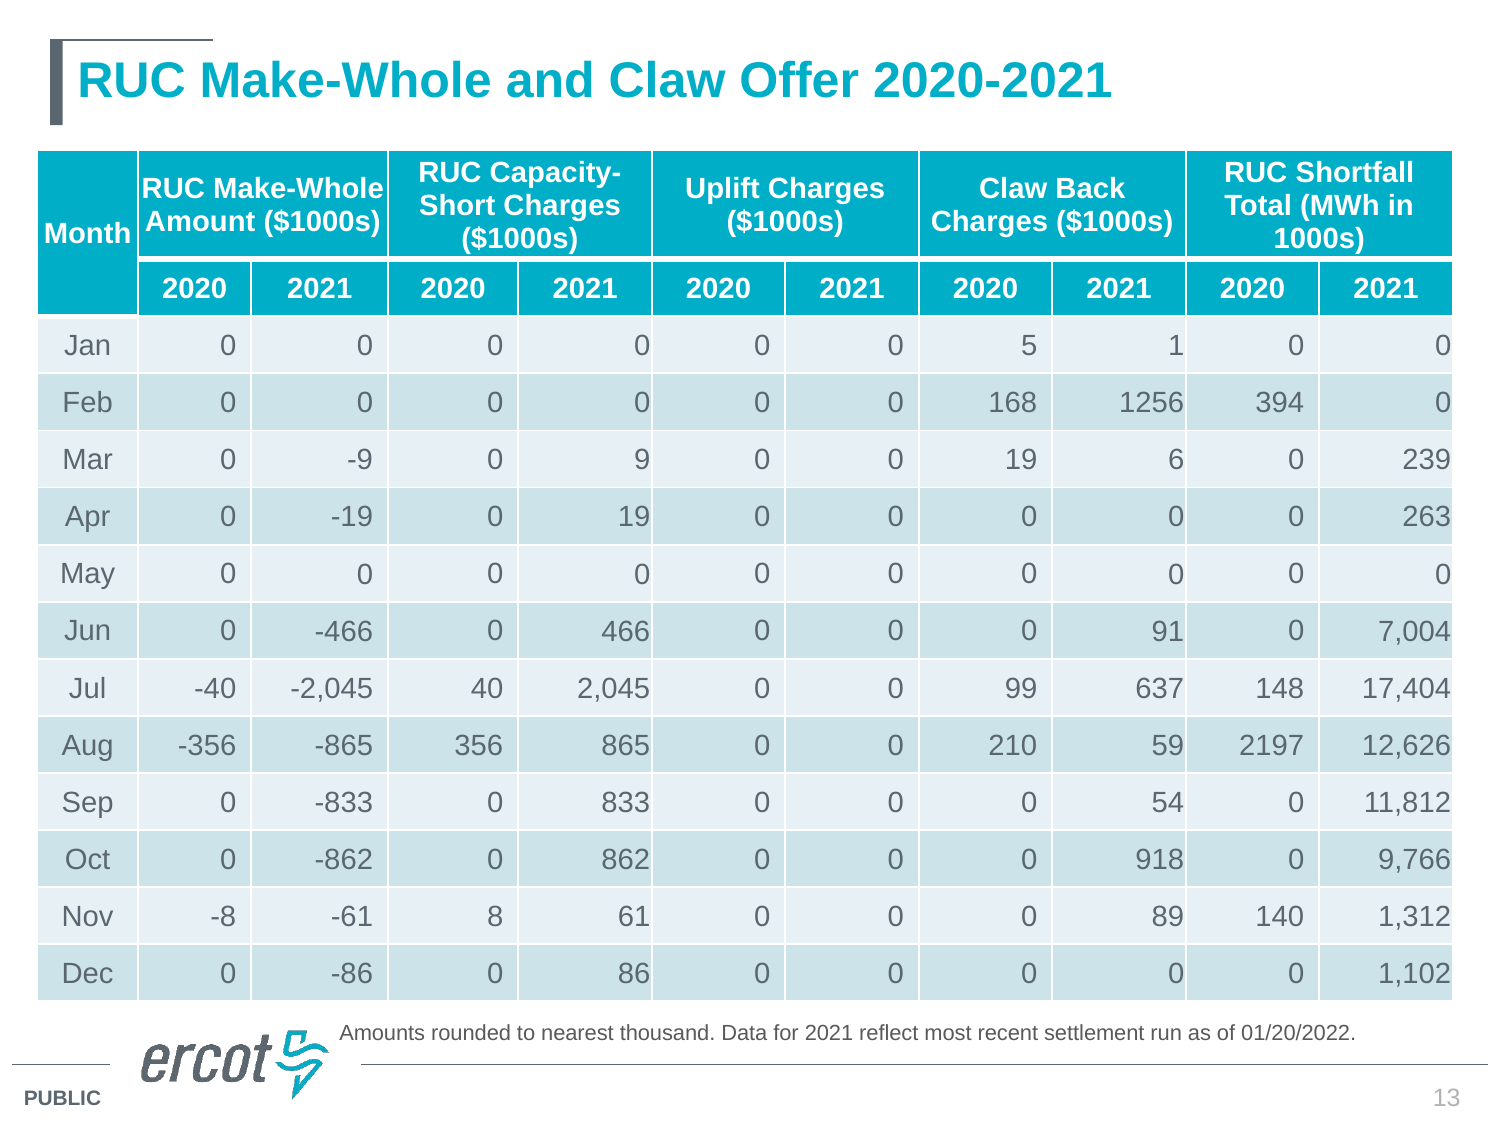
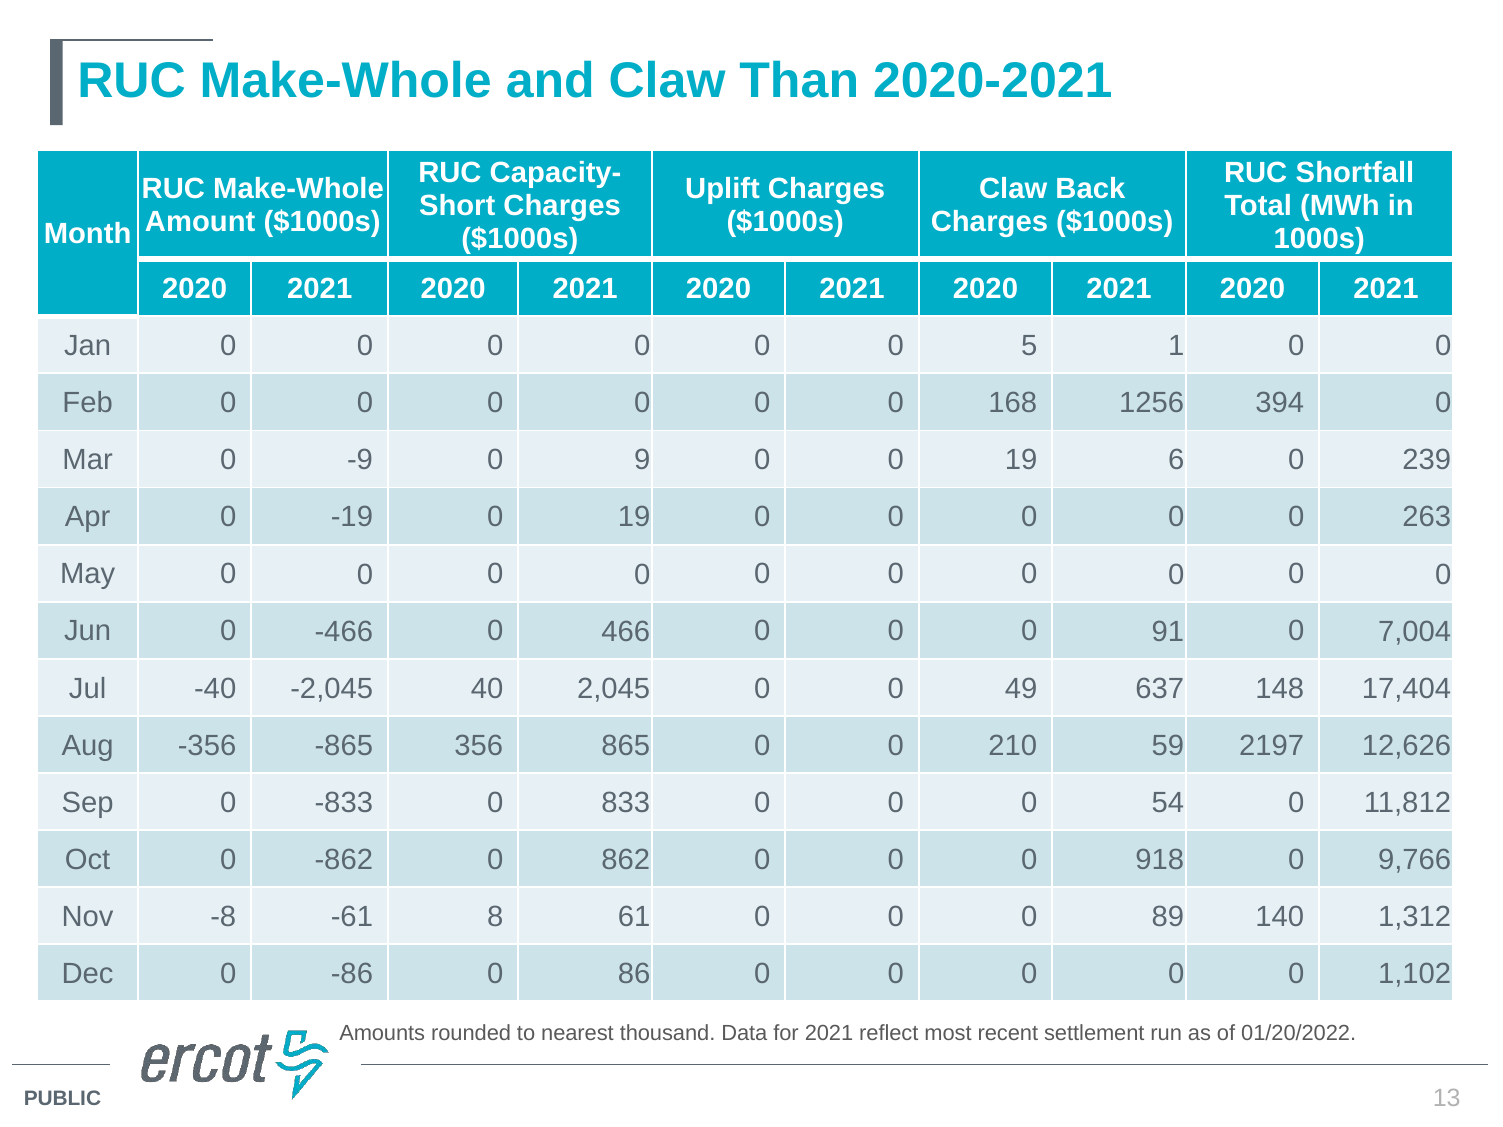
Offer: Offer -> Than
99: 99 -> 49
